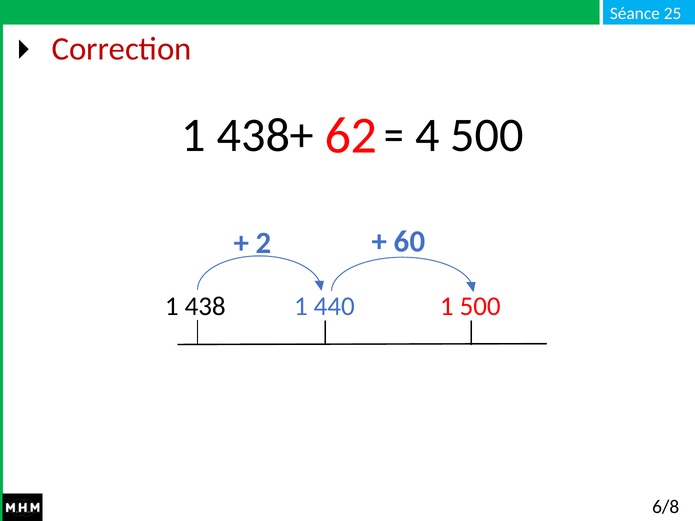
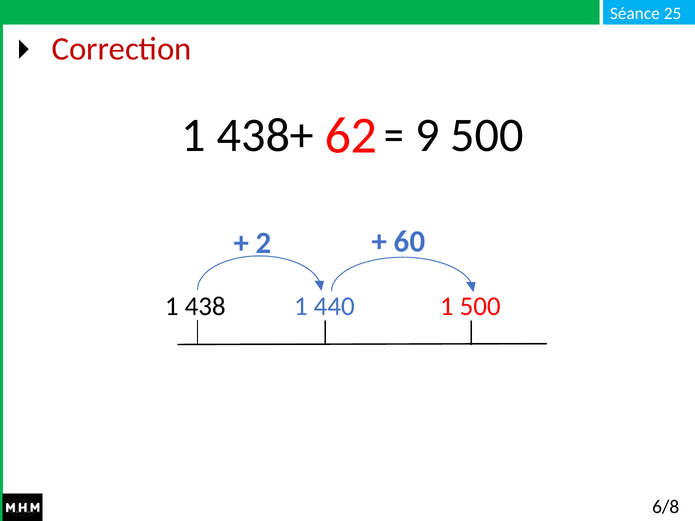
4: 4 -> 9
